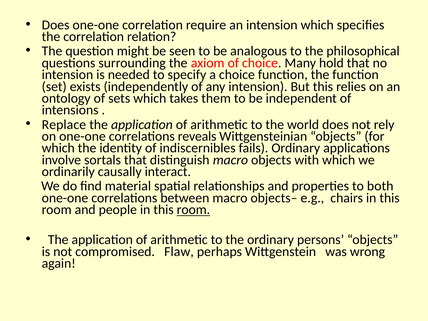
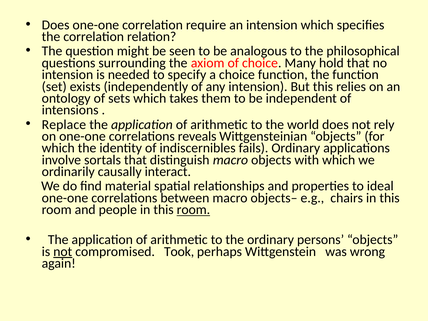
both: both -> ideal
not at (63, 252) underline: none -> present
Flaw: Flaw -> Took
